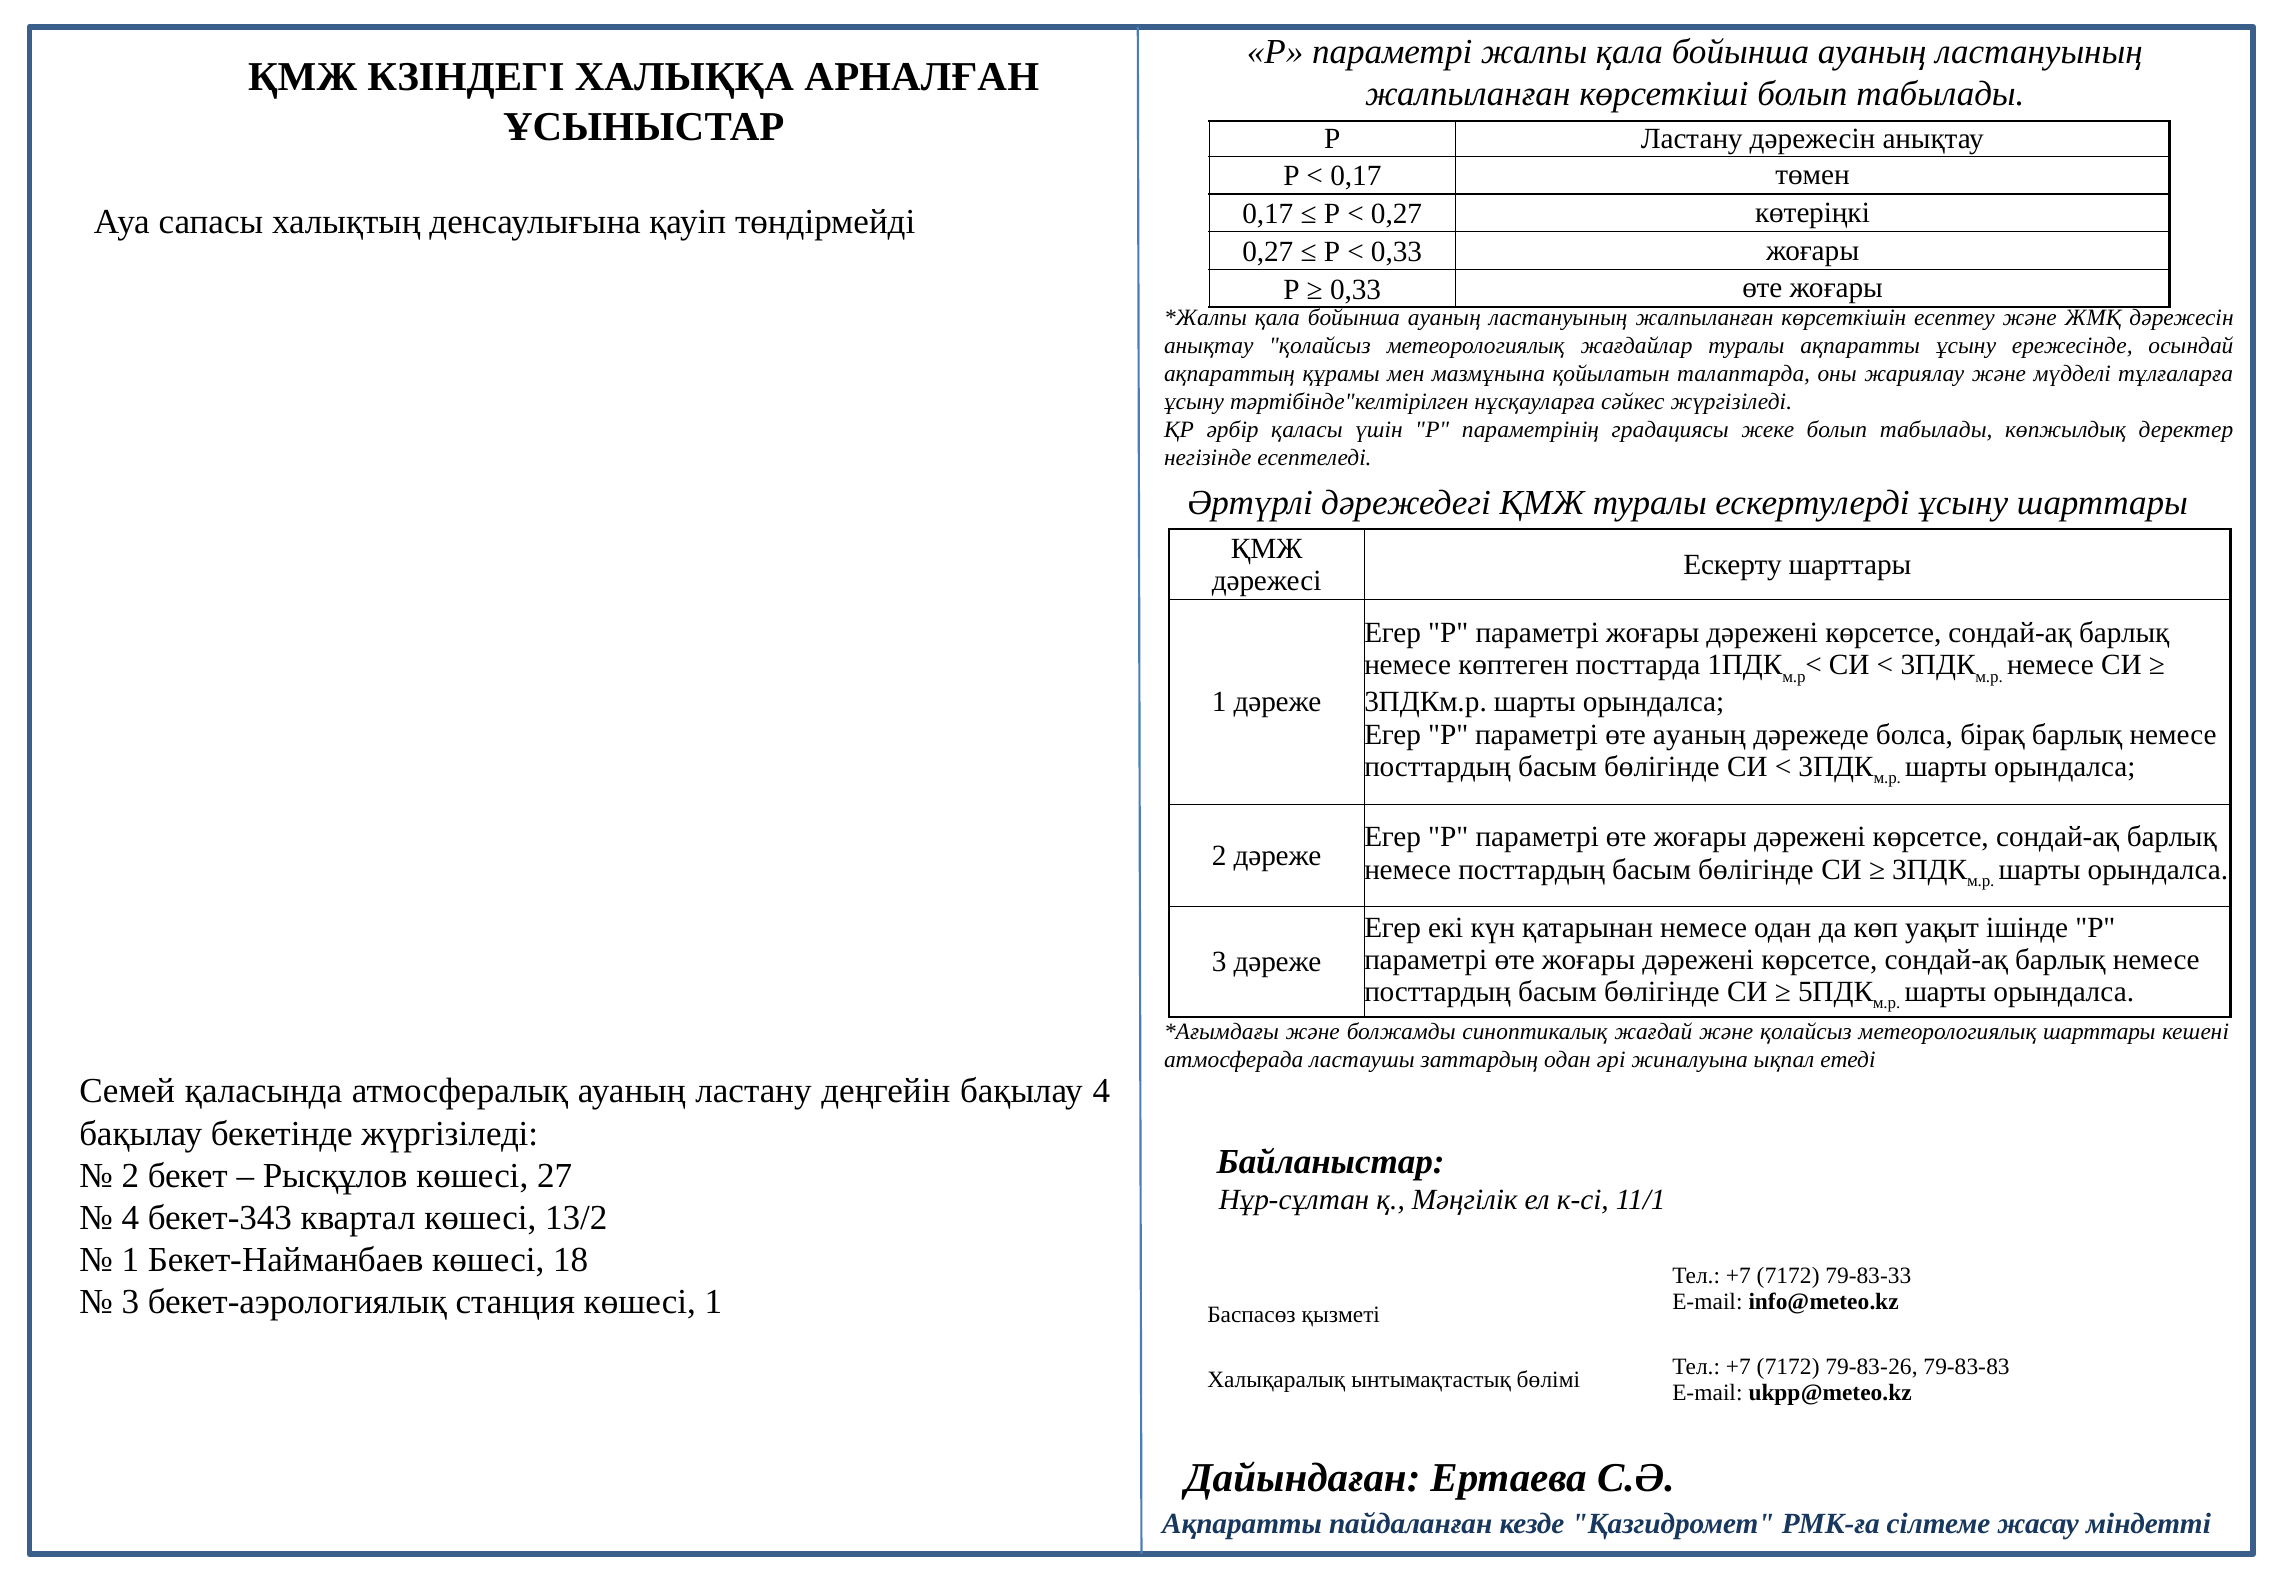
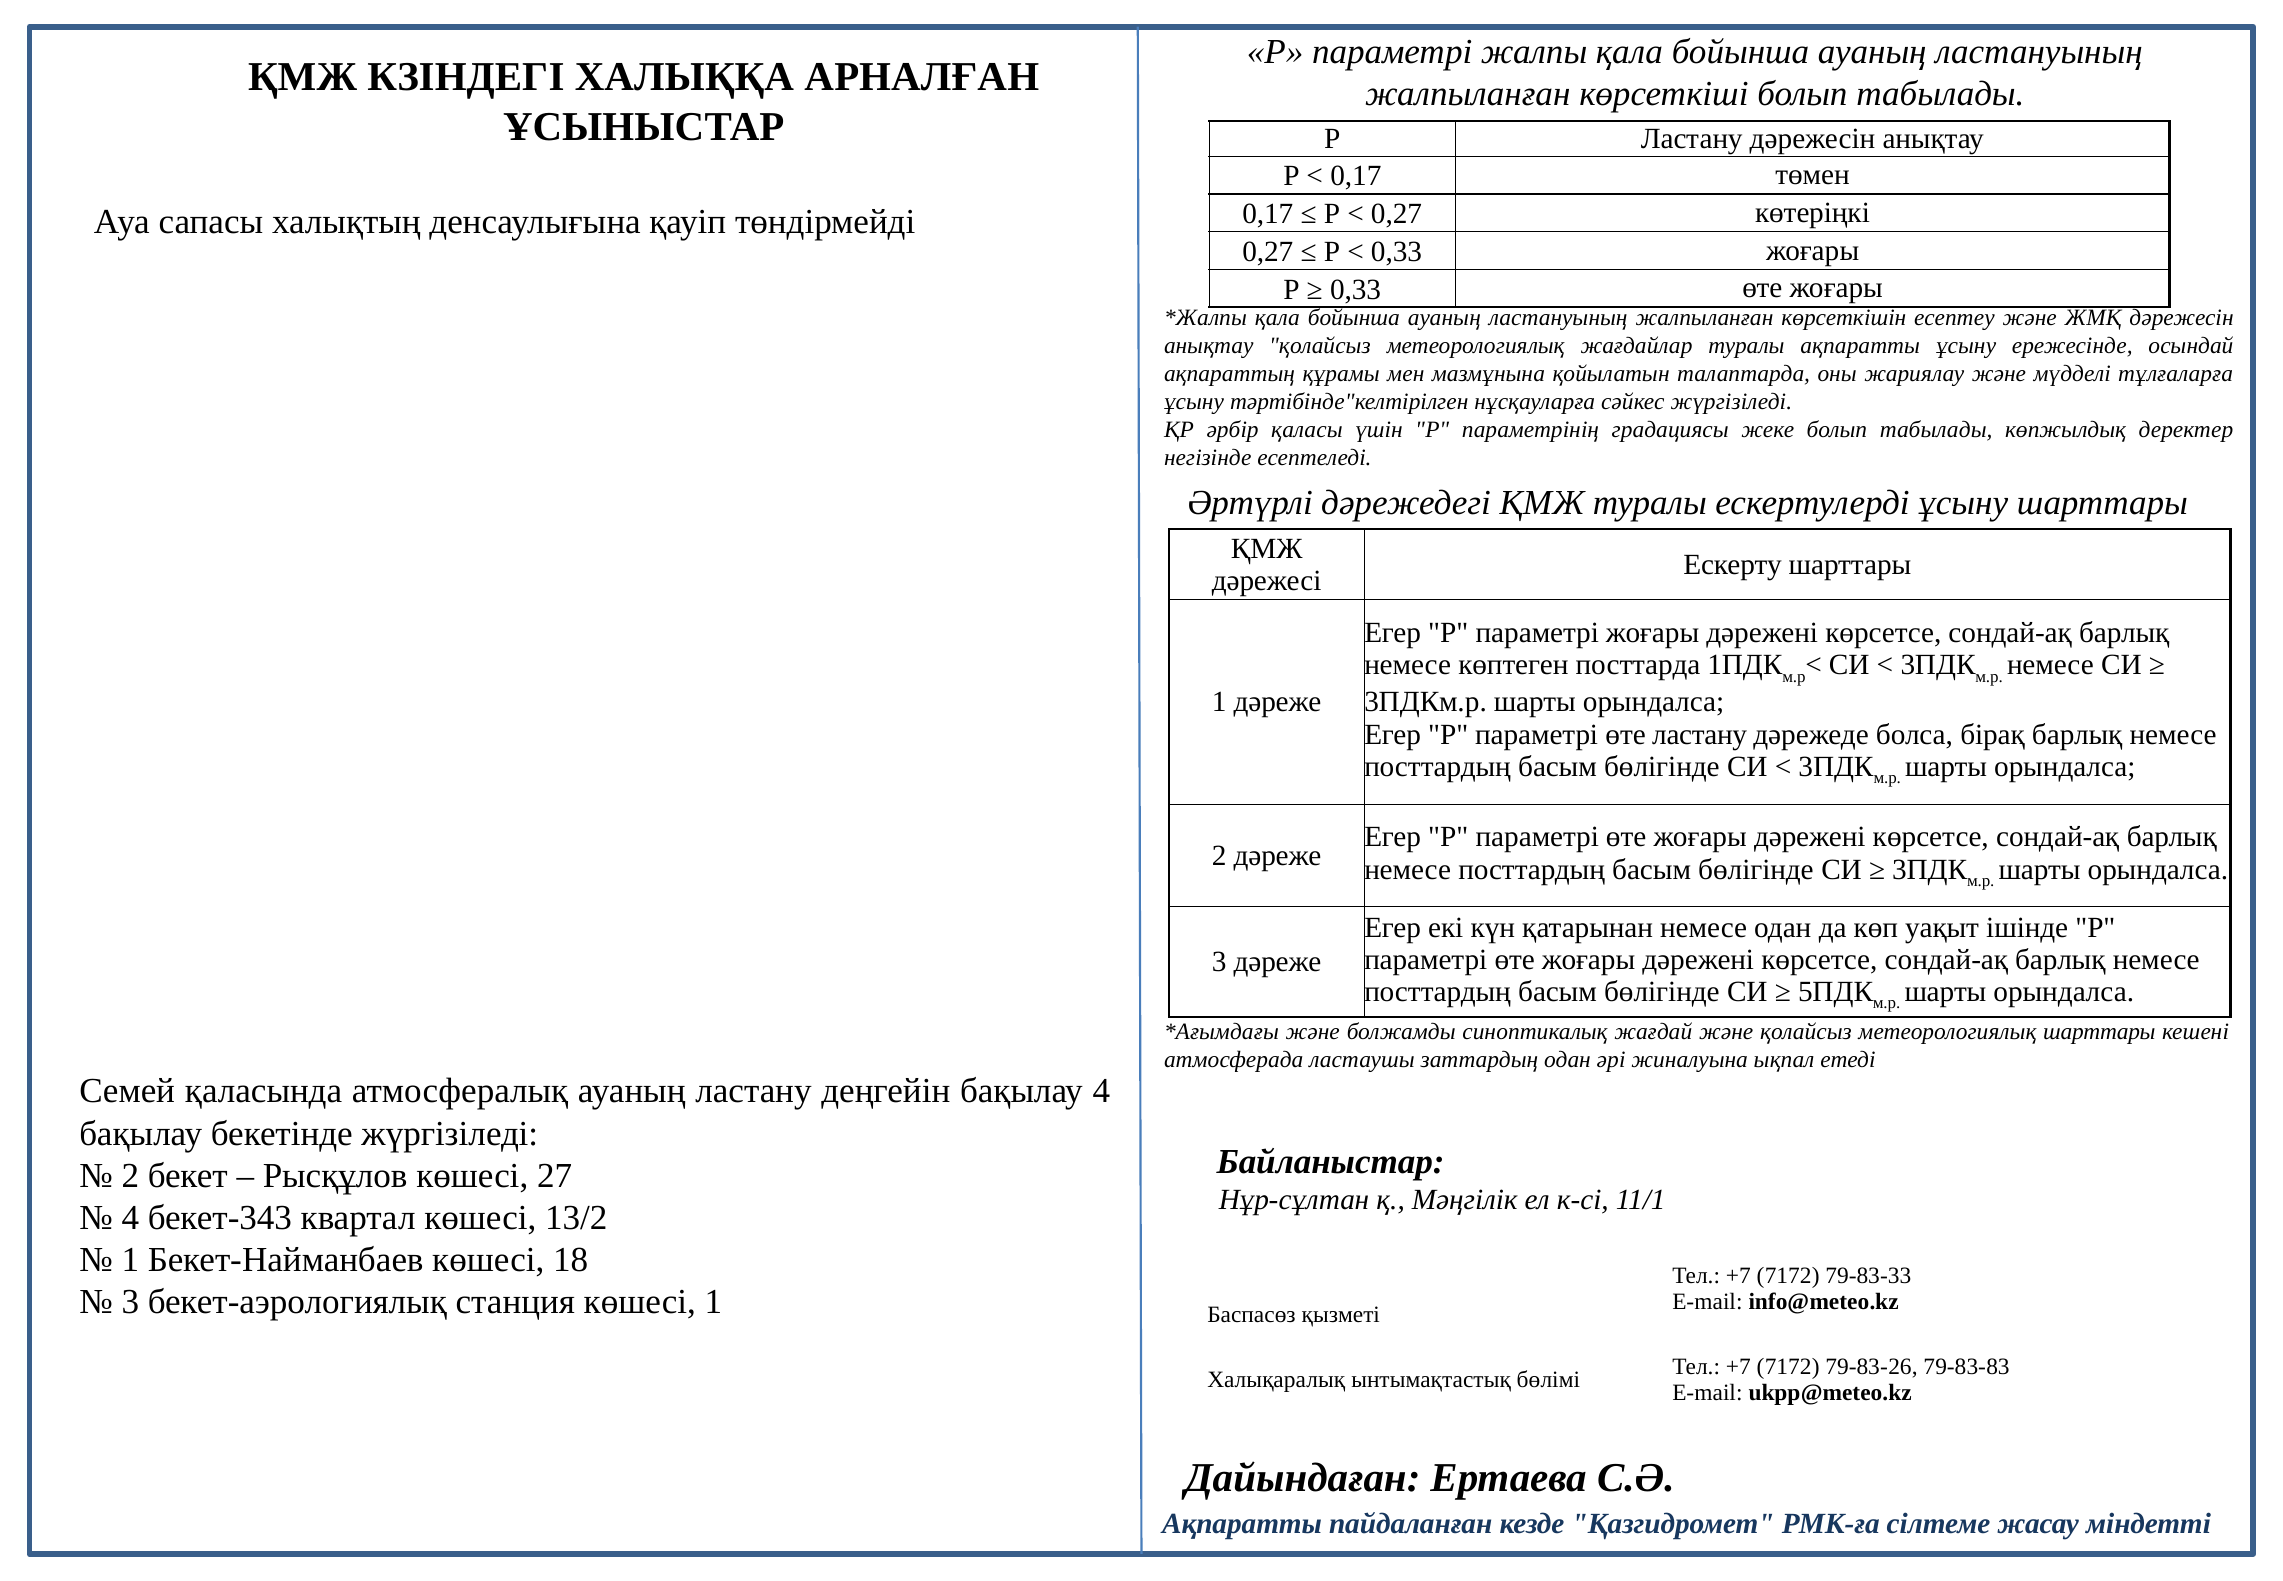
өте ауаның: ауаның -> ластану
